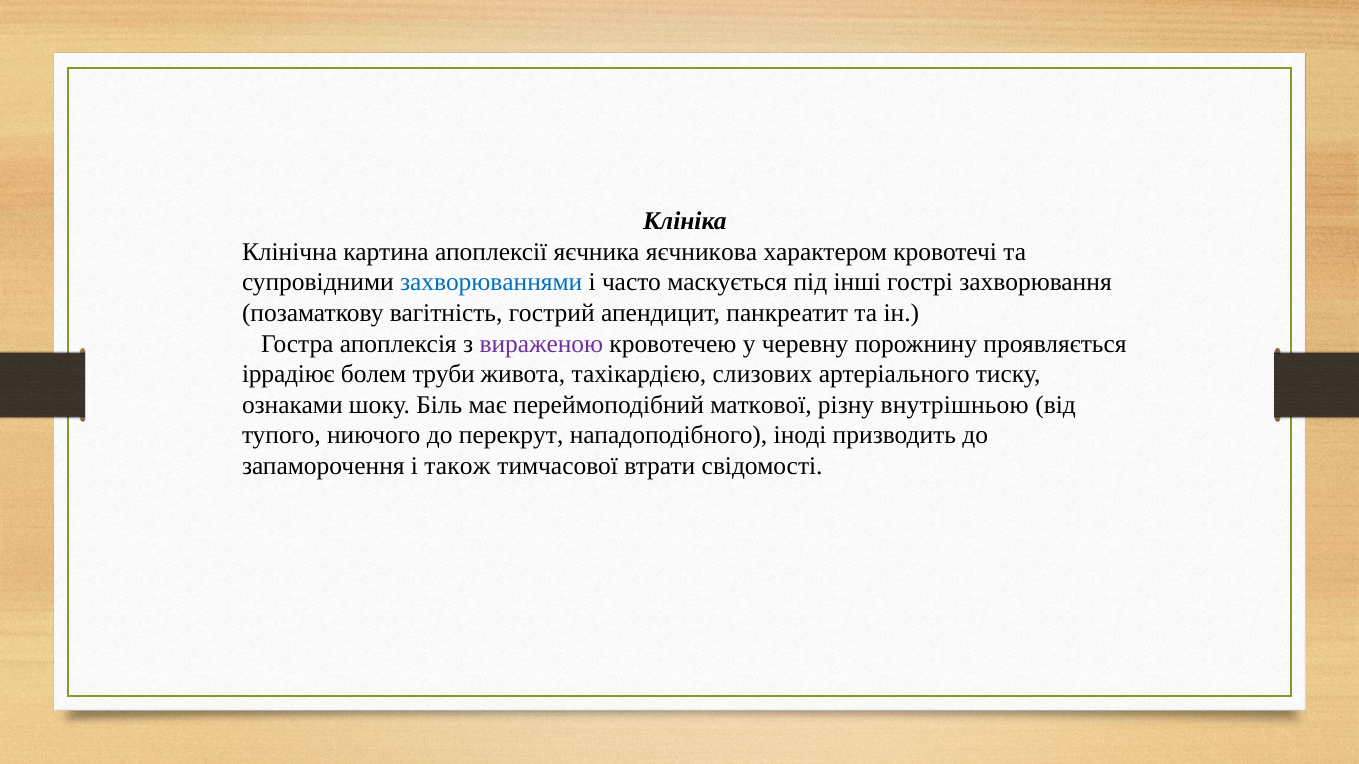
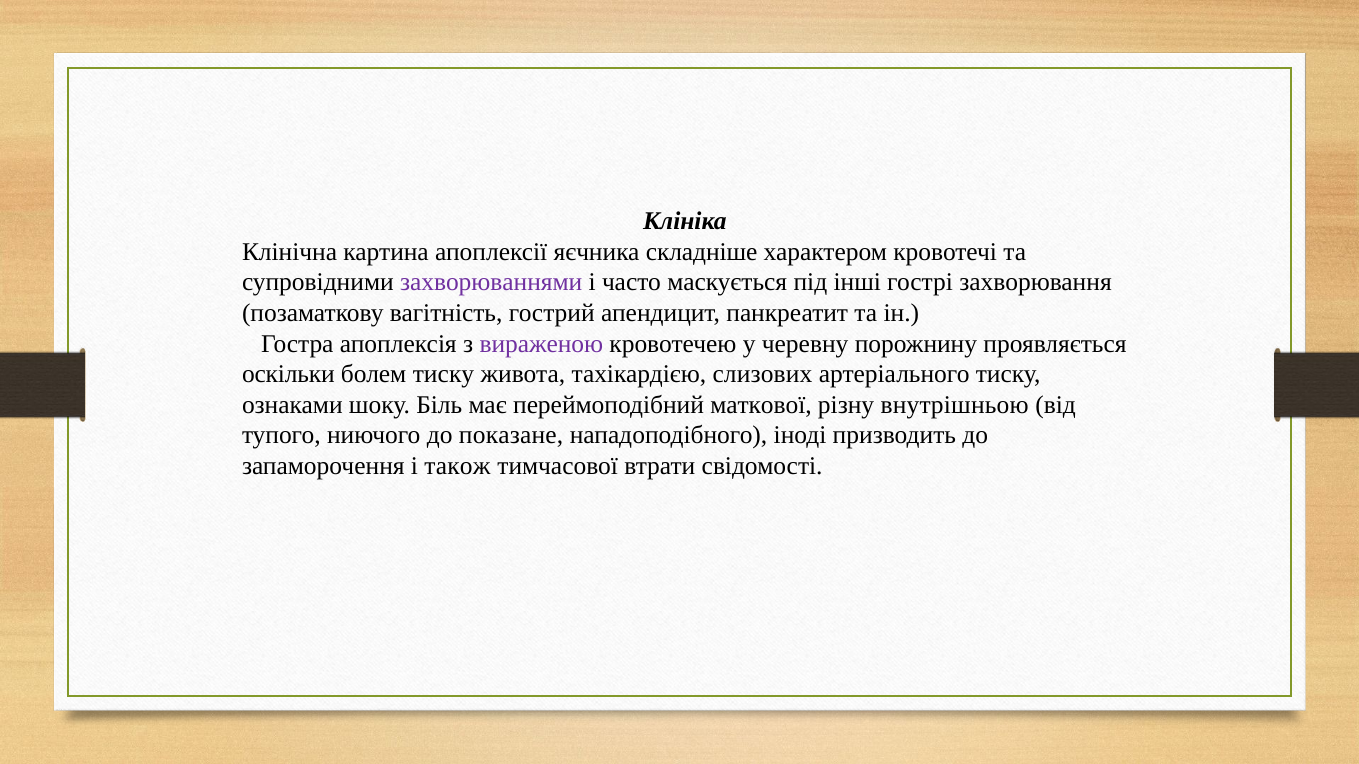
яєчникова: яєчникова -> складніше
захворюваннями colour: blue -> purple
іррадіює: іррадіює -> оскільки
болем труби: труби -> тиску
перекрут: перекрут -> показане
